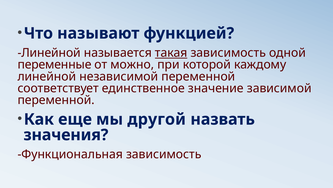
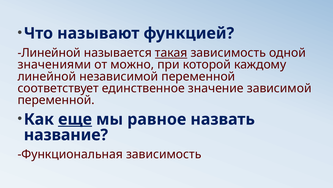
переменные: переменные -> значениями
еще underline: none -> present
другой: другой -> равное
значения: значения -> название
